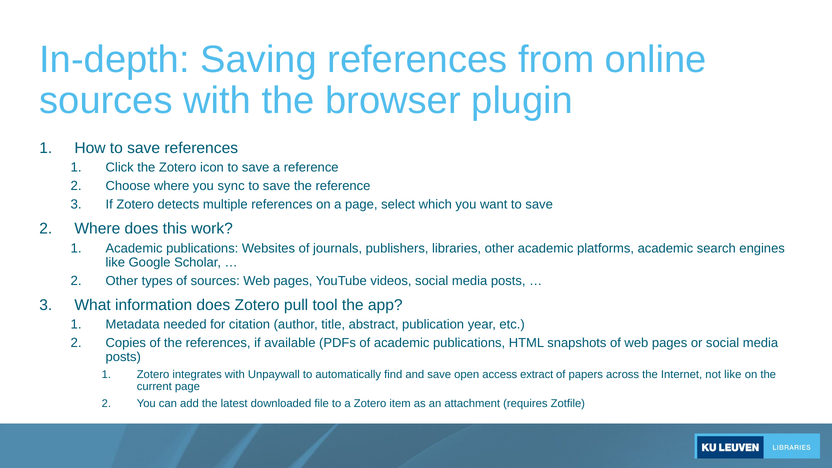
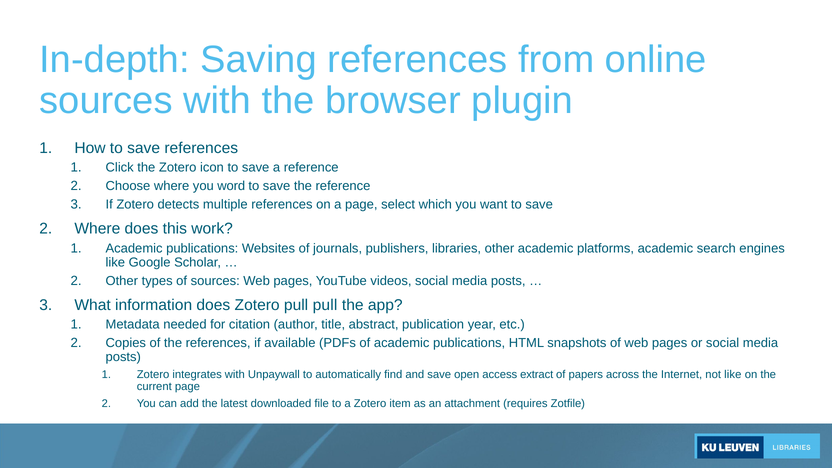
sync: sync -> word
pull tool: tool -> pull
